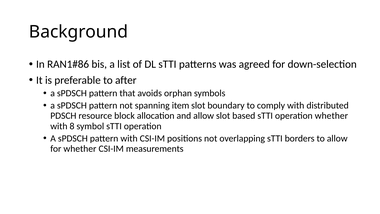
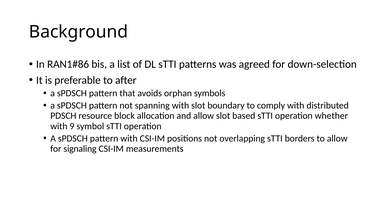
spanning item: item -> with
8: 8 -> 9
for whether: whether -> signaling
